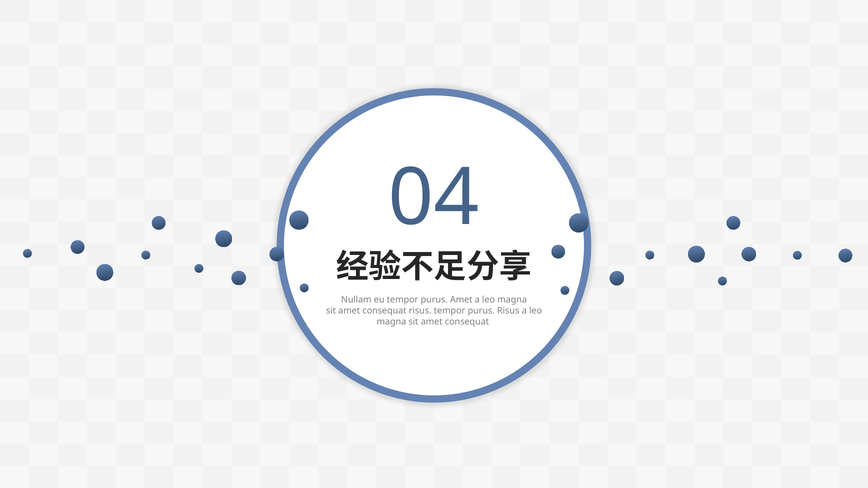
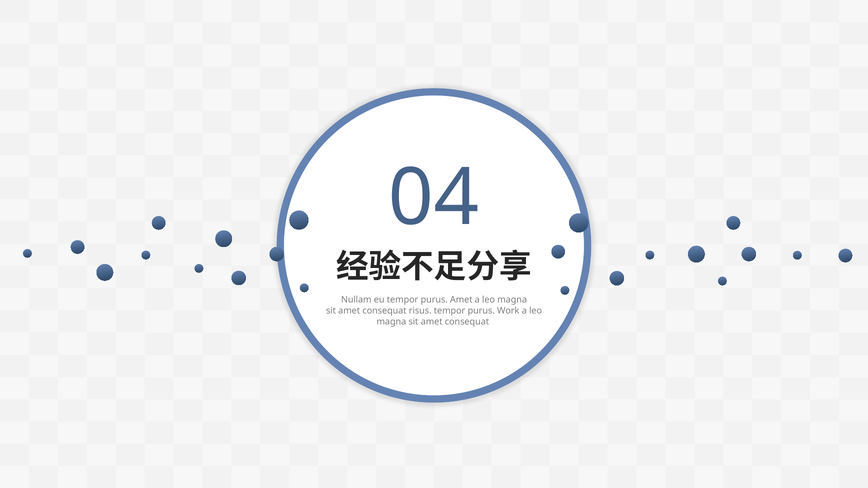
purus Risus: Risus -> Work
